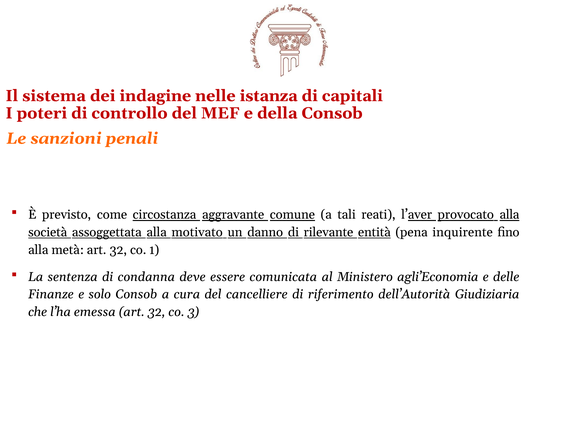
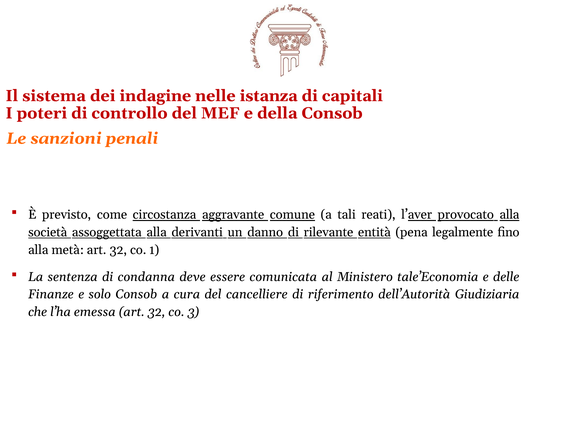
motivato: motivato -> derivanti
inquirente: inquirente -> legalmente
agli’Economia: agli’Economia -> tale’Economia
